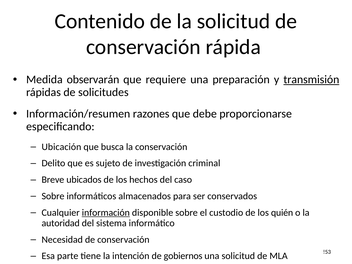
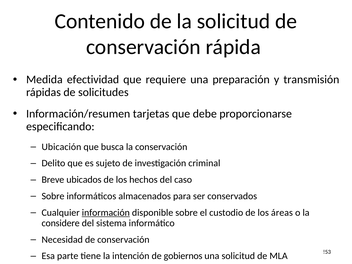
observarán: observarán -> efectividad
transmisión underline: present -> none
razones: razones -> tarjetas
quién: quién -> áreas
autoridad: autoridad -> considere
